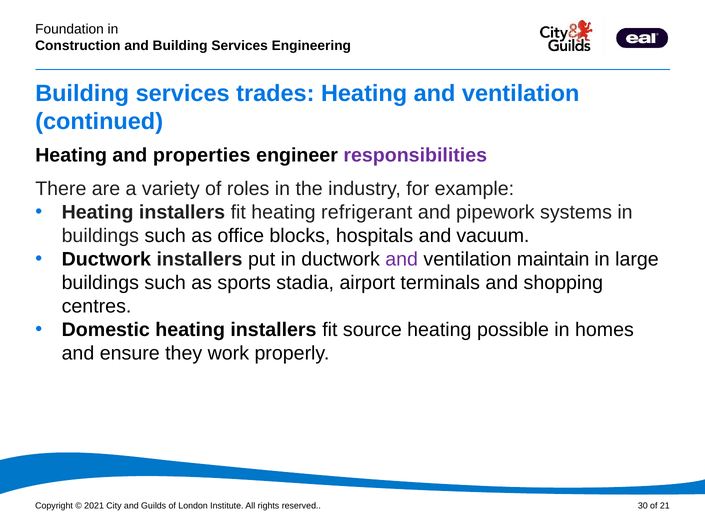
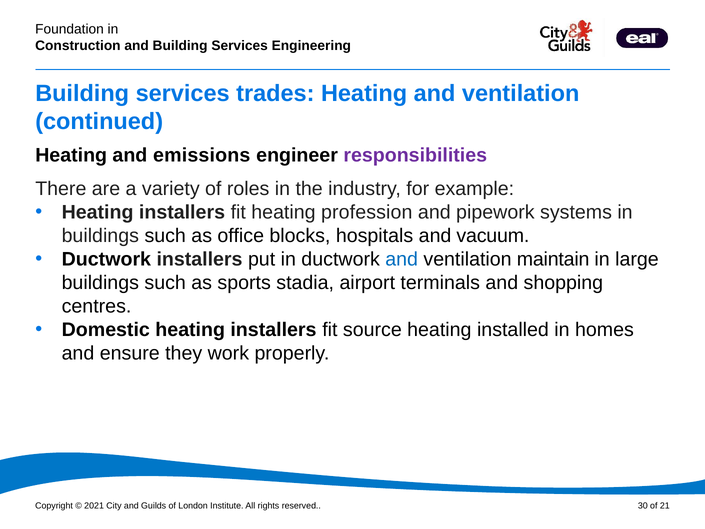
properties: properties -> emissions
refrigerant: refrigerant -> profession
and at (402, 259) colour: purple -> blue
possible: possible -> installed
